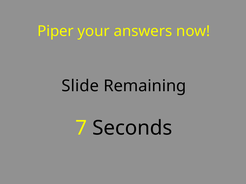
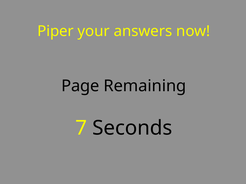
Slide: Slide -> Page
